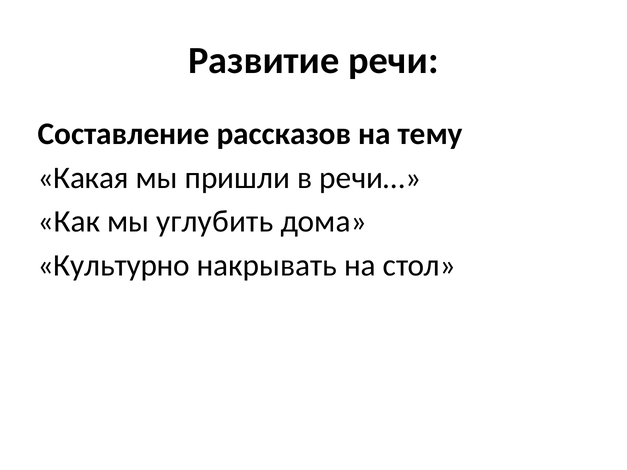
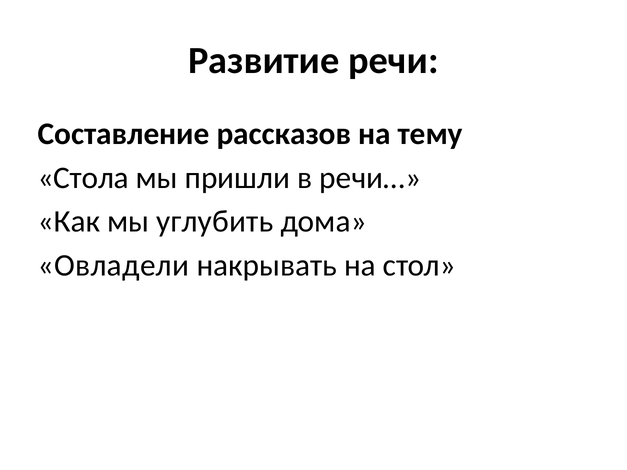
Какая: Какая -> Стола
Культурно: Культурно -> Овладели
